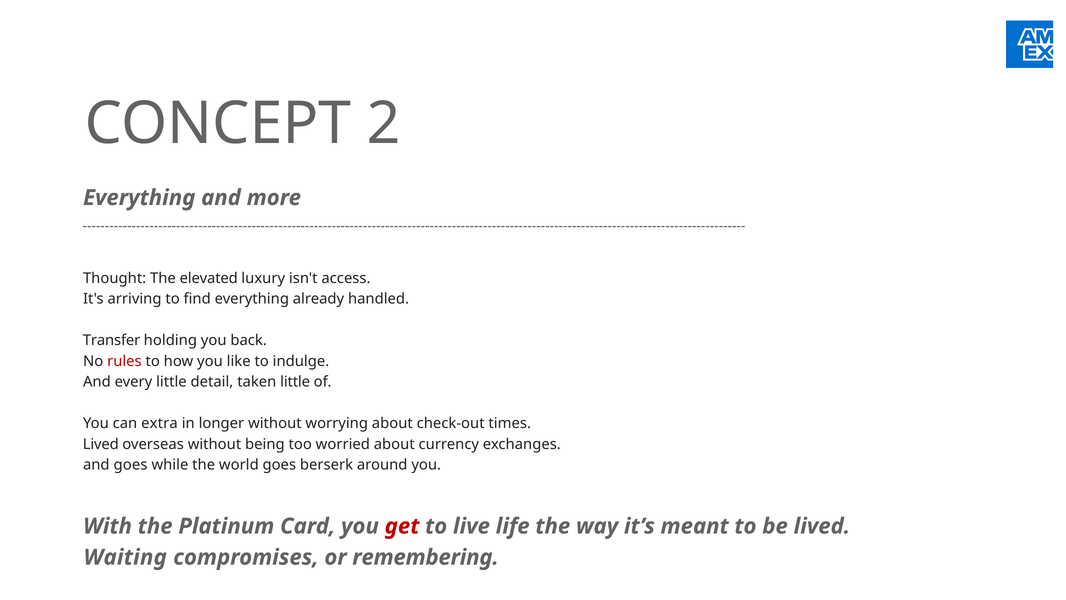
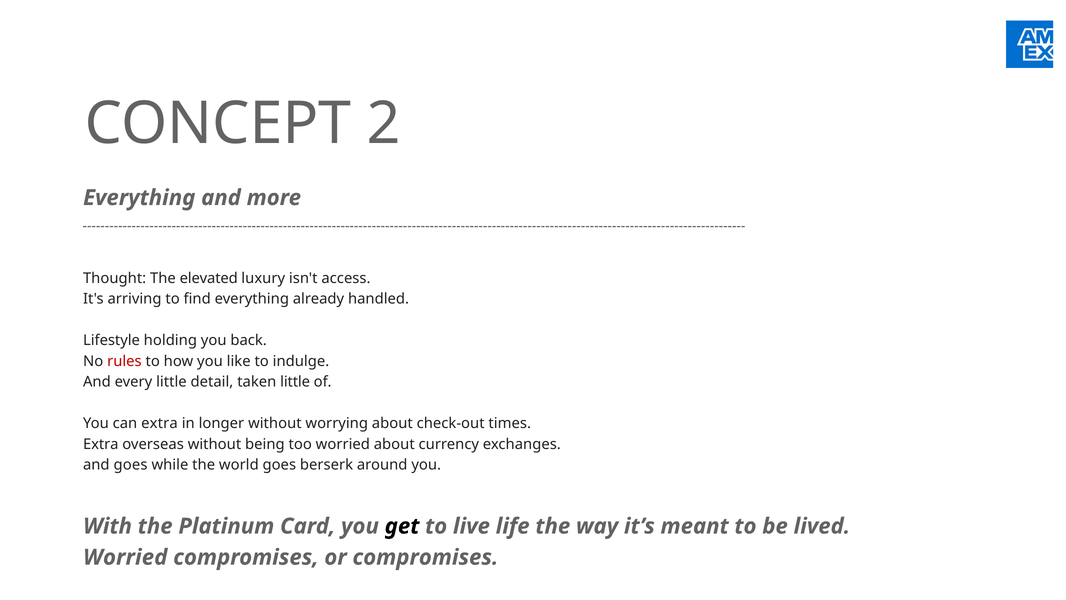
Transfer: Transfer -> Lifestyle
Lived at (101, 444): Lived -> Extra
get colour: red -> black
Waiting at (125, 557): Waiting -> Worried
or remembering: remembering -> compromises
